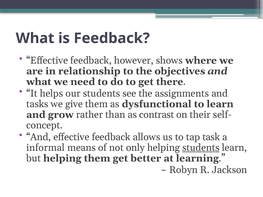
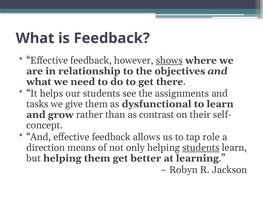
shows underline: none -> present
task: task -> role
informal: informal -> direction
